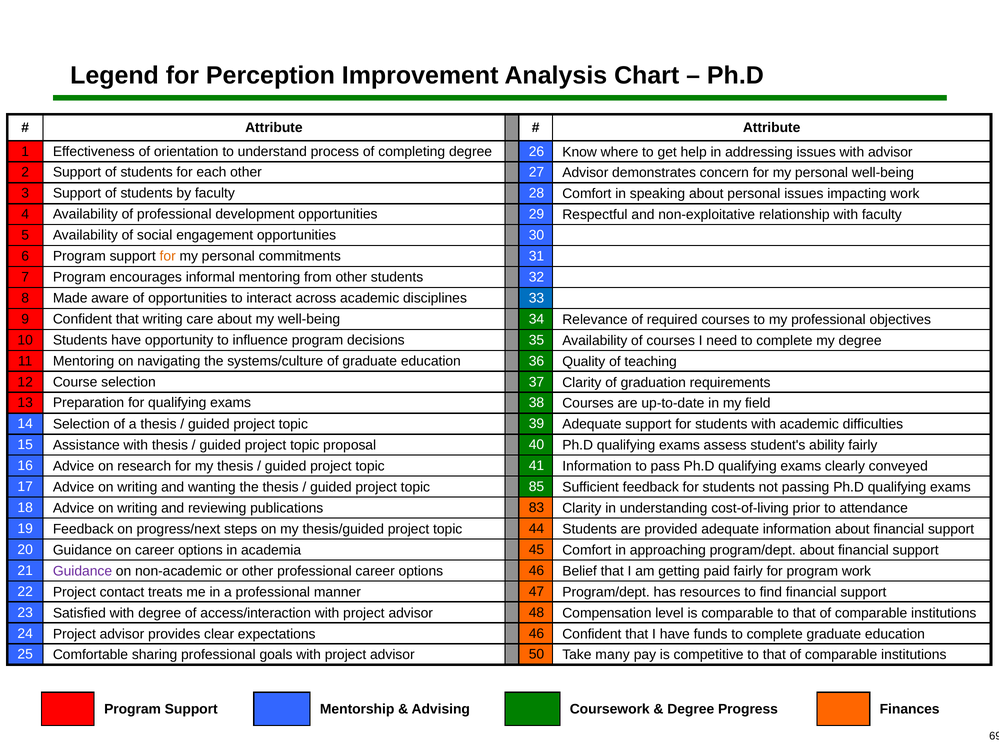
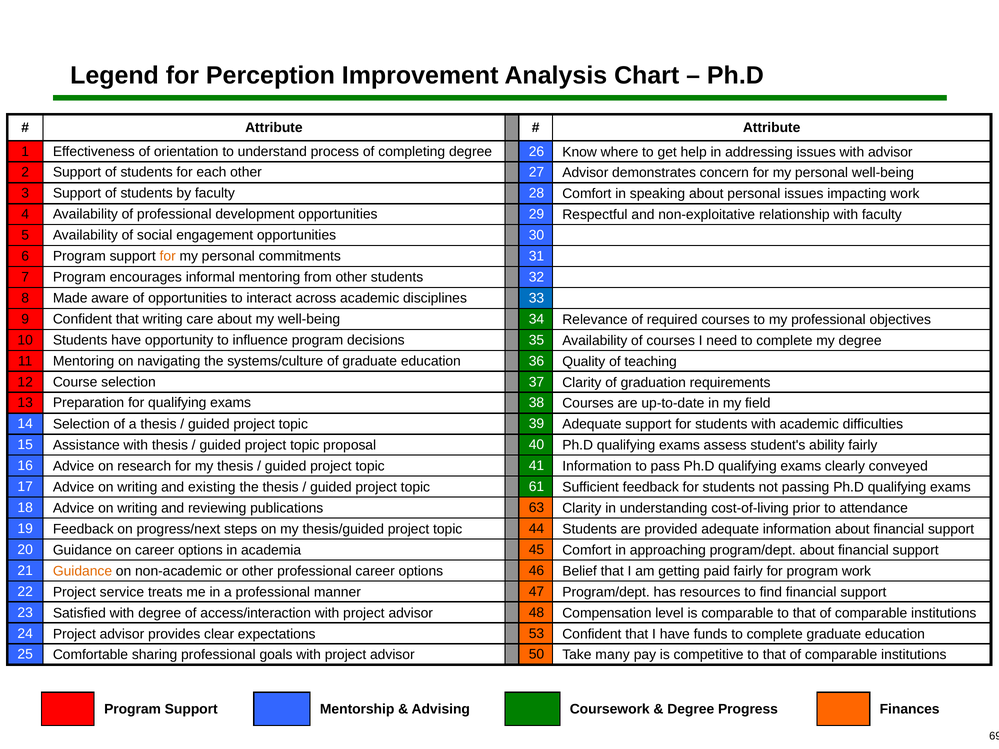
wanting: wanting -> existing
85: 85 -> 61
83: 83 -> 63
Guidance at (83, 571) colour: purple -> orange
contact: contact -> service
expectations 46: 46 -> 53
